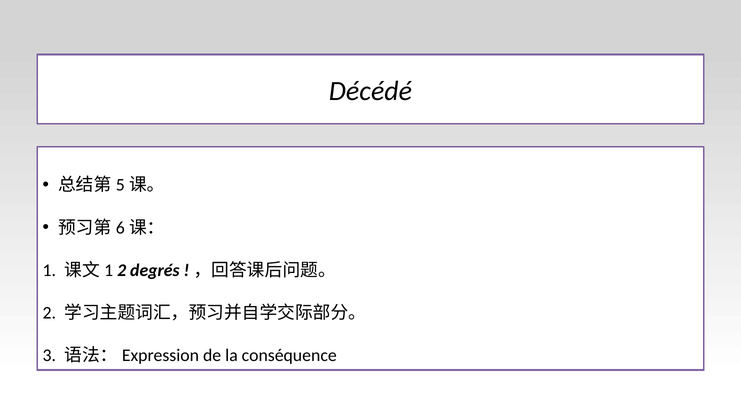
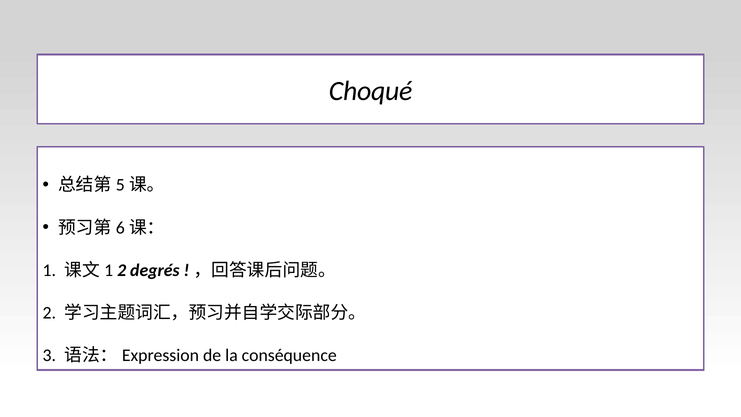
Décédé: Décédé -> Choqué
